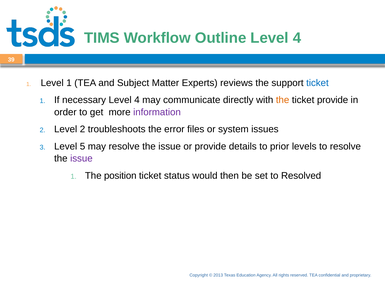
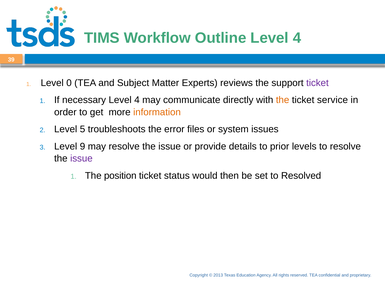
Level 1: 1 -> 0
ticket at (317, 83) colour: blue -> purple
ticket provide: provide -> service
information colour: purple -> orange
Level 2: 2 -> 5
5: 5 -> 9
